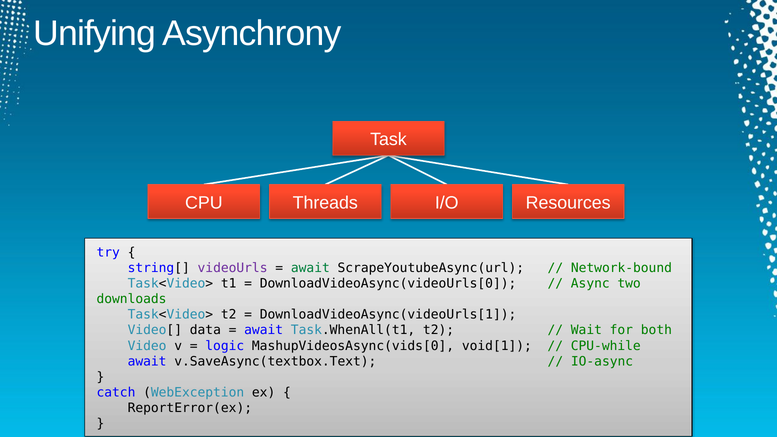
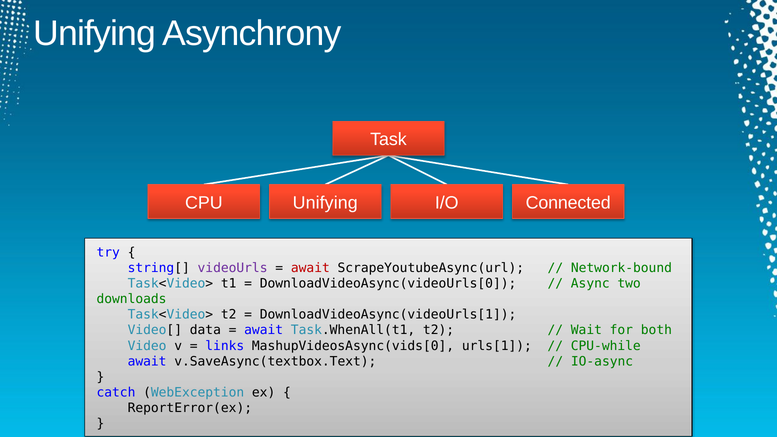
CPU Threads: Threads -> Unifying
Resources: Resources -> Connected
await at (310, 268) colour: green -> red
logic: logic -> links
void[1: void[1 -> urls[1
